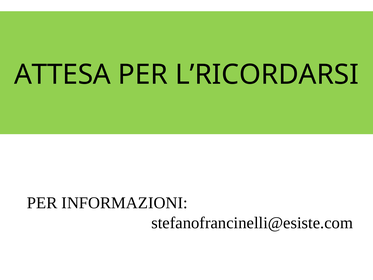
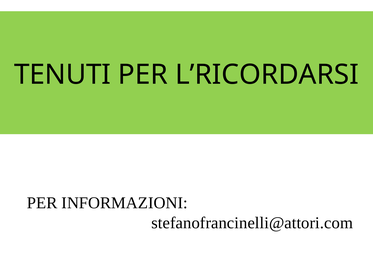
ATTESA: ATTESA -> TENUTI
stefanofrancinelli@esiste.com: stefanofrancinelli@esiste.com -> stefanofrancinelli@attori.com
